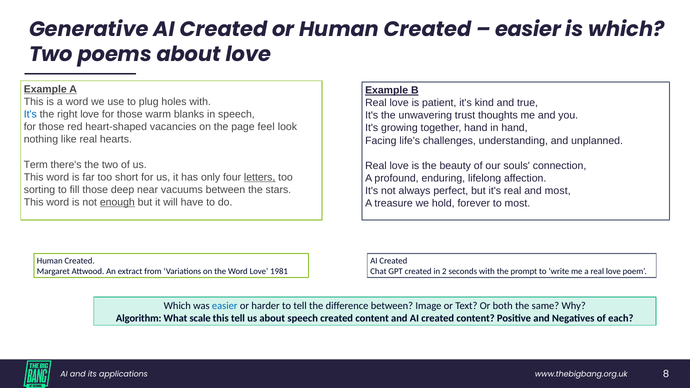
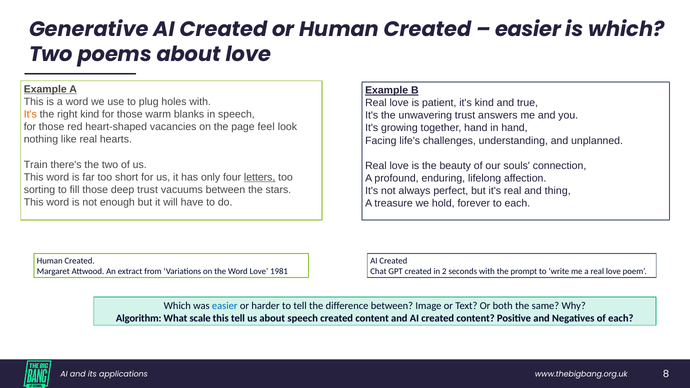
It's at (30, 114) colour: blue -> orange
right love: love -> kind
thoughts: thoughts -> answers
Term: Term -> Train
deep near: near -> trust
and most: most -> thing
enough underline: present -> none
to most: most -> each
